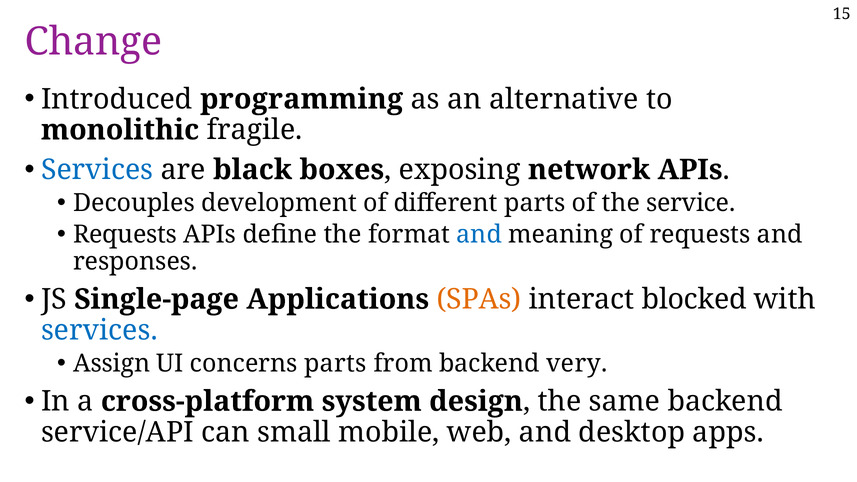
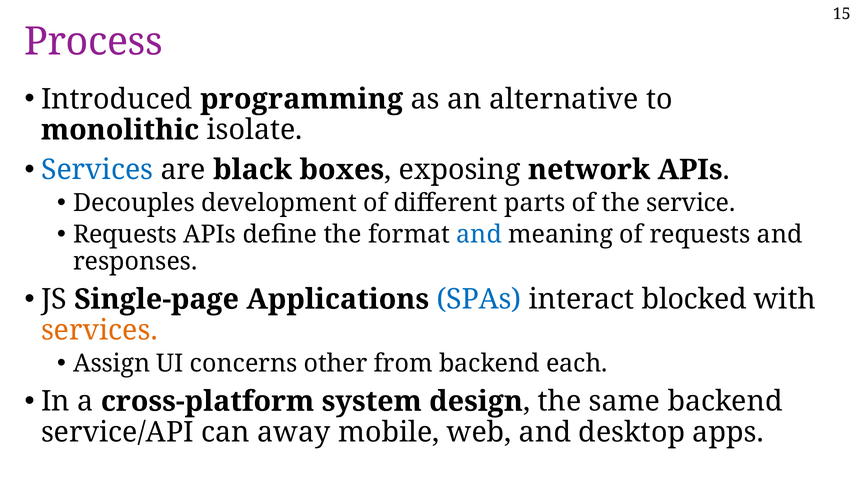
Change: Change -> Process
fragile: fragile -> isolate
SPAs colour: orange -> blue
services at (99, 330) colour: blue -> orange
concerns parts: parts -> other
very: very -> each
small: small -> away
